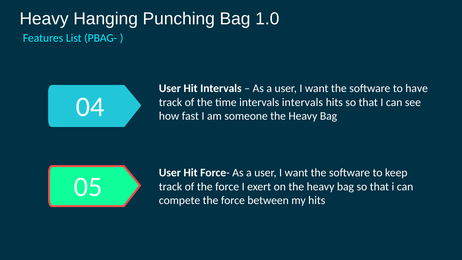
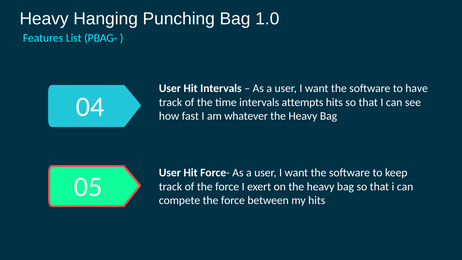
intervals intervals: intervals -> attempts
someone: someone -> whatever
